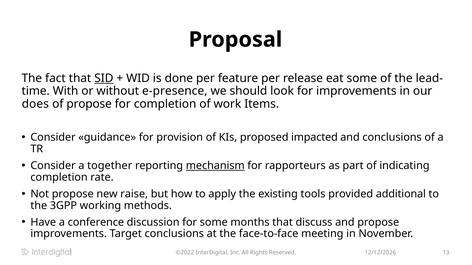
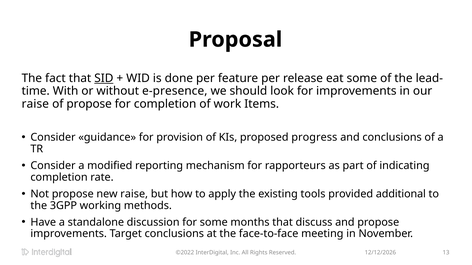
does at (35, 104): does -> raise
impacted: impacted -> progress
together: together -> modified
mechanism underline: present -> none
conference: conference -> standalone
